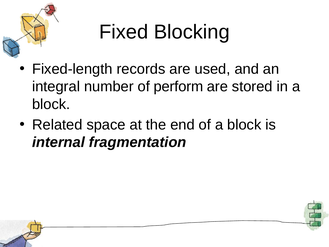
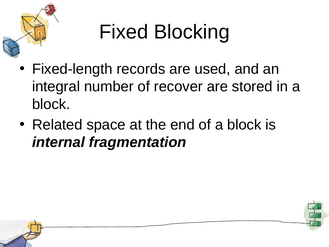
perform: perform -> recover
